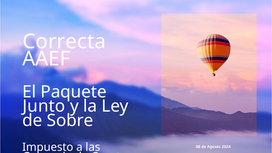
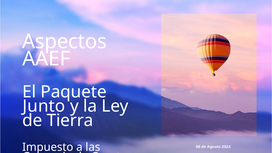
Correcta: Correcta -> Aspectos
Sobre: Sobre -> Tierra
